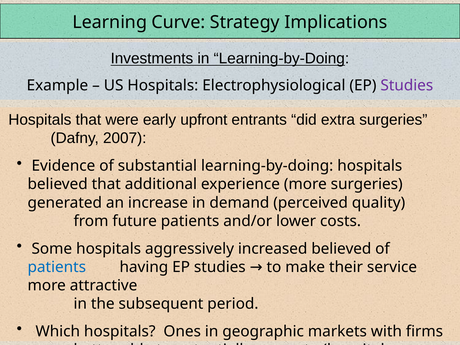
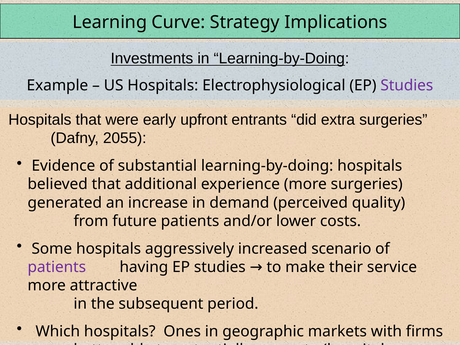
2007: 2007 -> 2055
increased believed: believed -> scenario
patients at (57, 267) colour: blue -> purple
